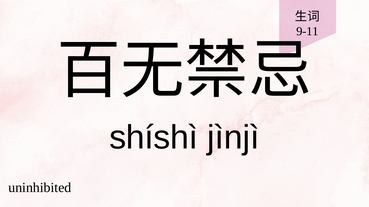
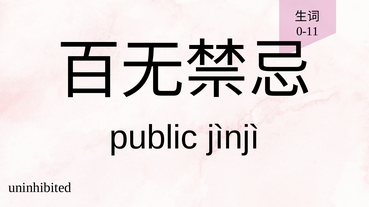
9-11: 9-11 -> 0-11
shíshì: shíshì -> public
